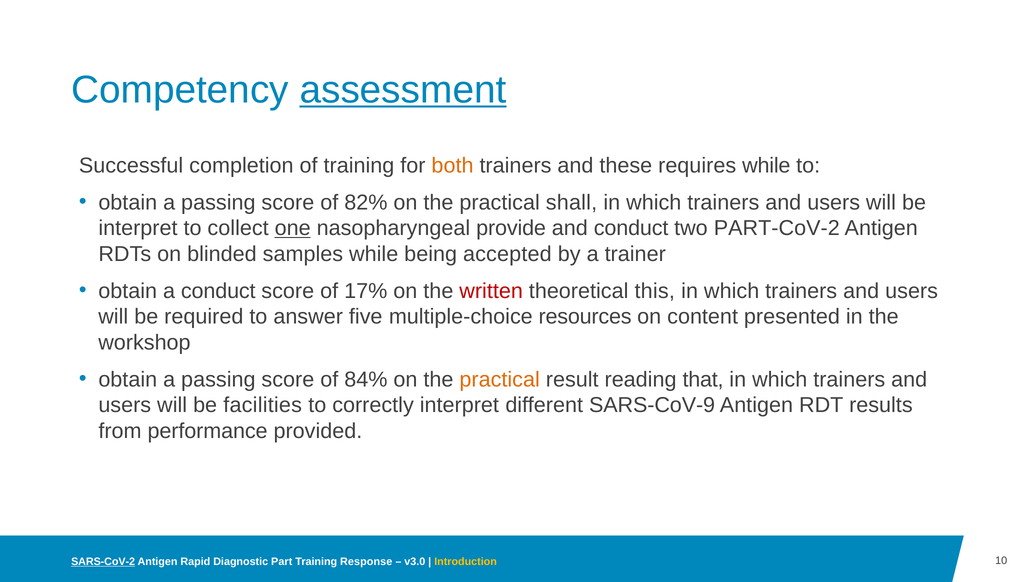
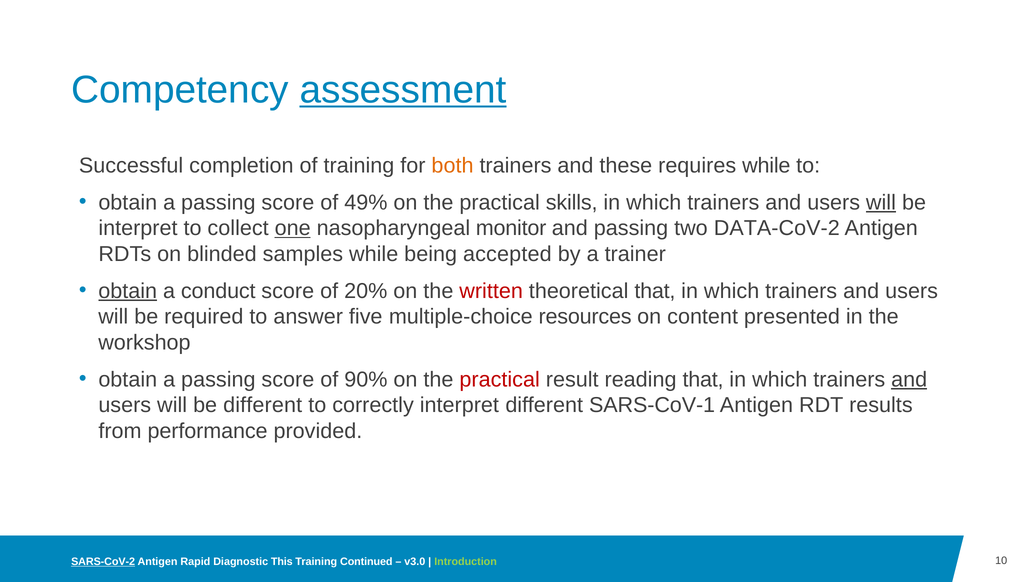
82%: 82% -> 49%
shall: shall -> skills
will at (881, 202) underline: none -> present
provide: provide -> monitor
and conduct: conduct -> passing
PART-CoV-2: PART-CoV-2 -> DATA-CoV-2
obtain at (128, 291) underline: none -> present
17%: 17% -> 20%
theoretical this: this -> that
84%: 84% -> 90%
practical at (500, 380) colour: orange -> red
and at (909, 380) underline: none -> present
be facilities: facilities -> different
SARS-CoV-9: SARS-CoV-9 -> SARS-CoV-1
Part: Part -> This
Response: Response -> Continued
Introduction colour: yellow -> light green
